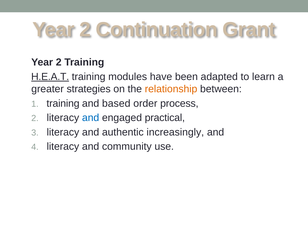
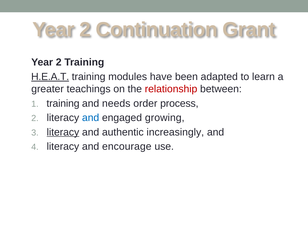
strategies: strategies -> teachings
relationship colour: orange -> red
based: based -> needs
practical: practical -> growing
literacy at (63, 132) underline: none -> present
community: community -> encourage
